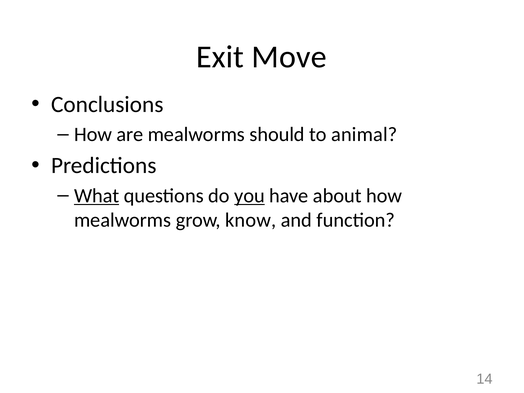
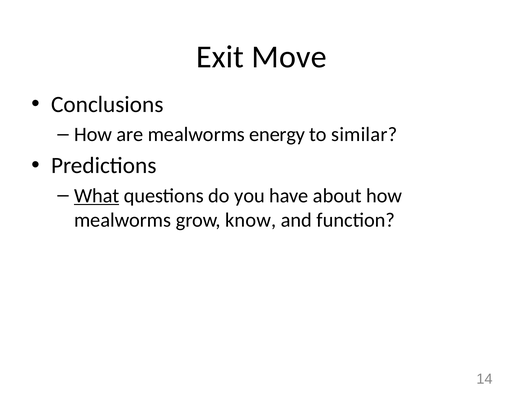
should: should -> energy
animal: animal -> similar
you underline: present -> none
